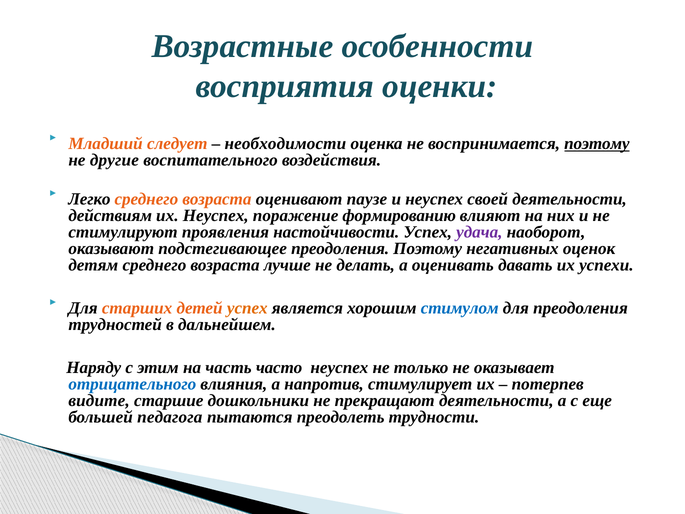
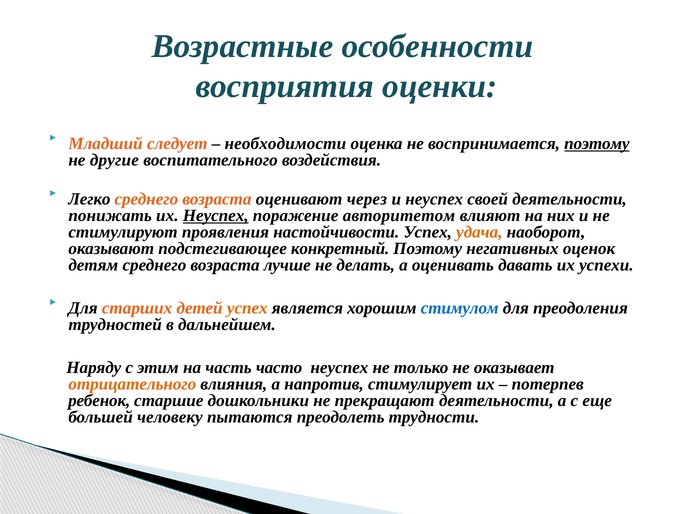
паузе: паузе -> через
действиям: действиям -> понижать
Неуспех at (216, 216) underline: none -> present
формированию: формированию -> авторитетом
удача colour: purple -> orange
подстегивающее преодоления: преодоления -> конкретный
отрицательного colour: blue -> orange
видите: видите -> ребенок
педагога: педагога -> человеку
